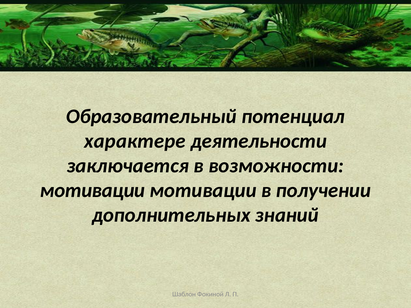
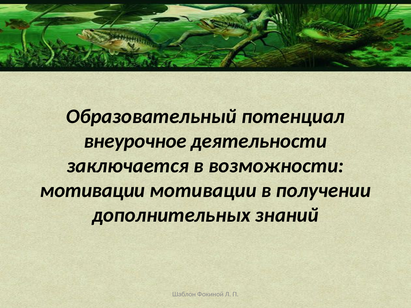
характере: характере -> внеурочное
